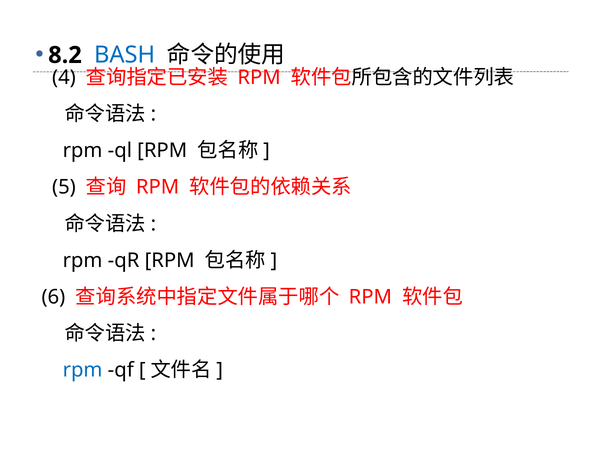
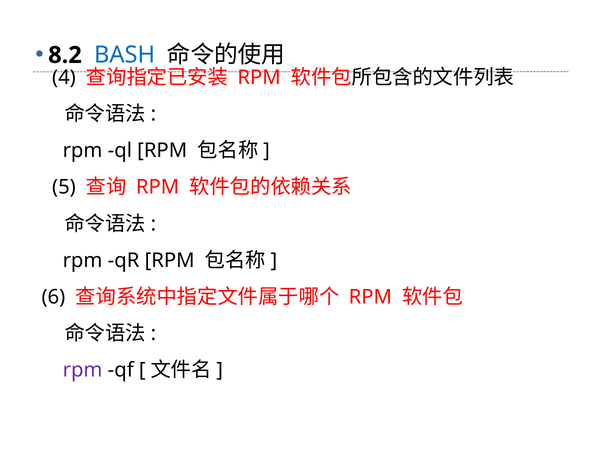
rpm at (83, 370) colour: blue -> purple
